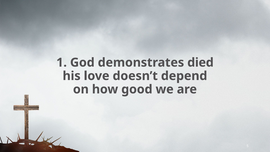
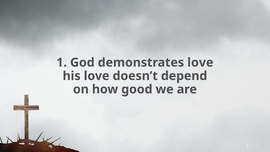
demonstrates died: died -> love
